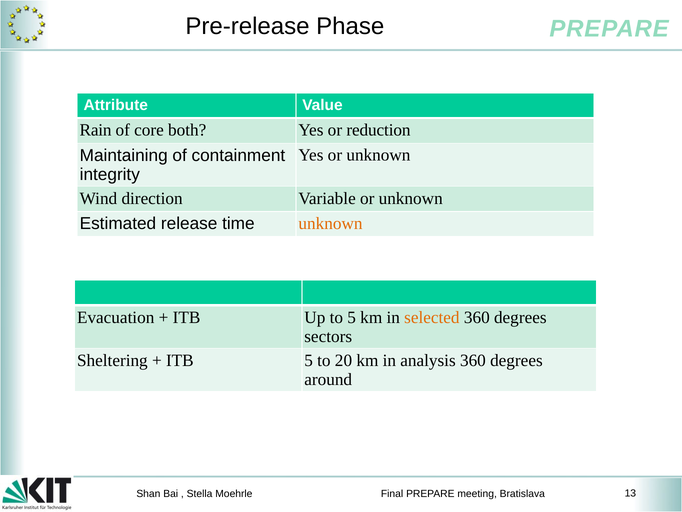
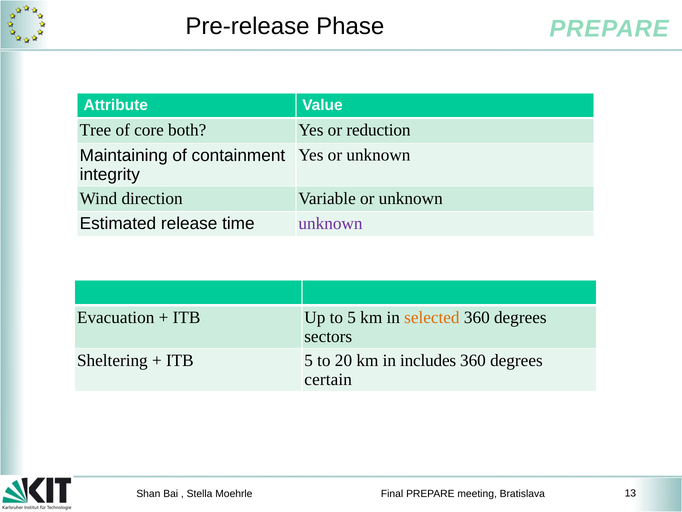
Rain: Rain -> Tree
unknown at (330, 223) colour: orange -> purple
analysis: analysis -> includes
around: around -> certain
